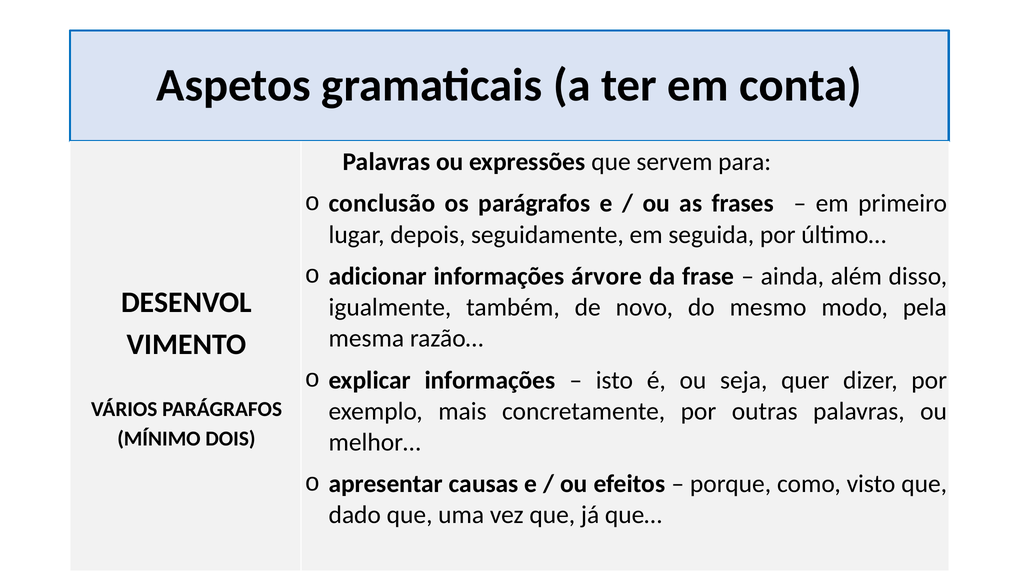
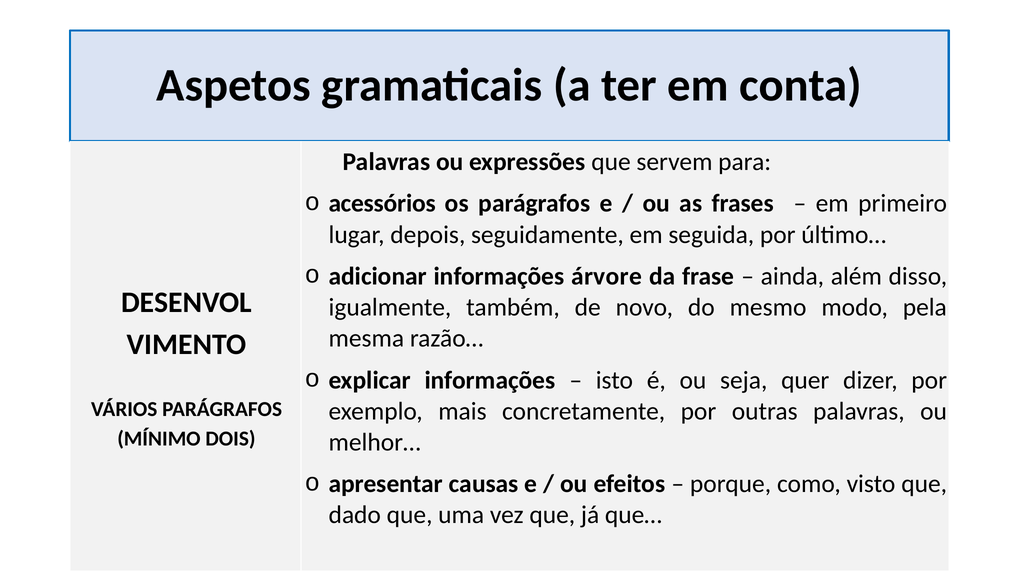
conclusão: conclusão -> acessórios
